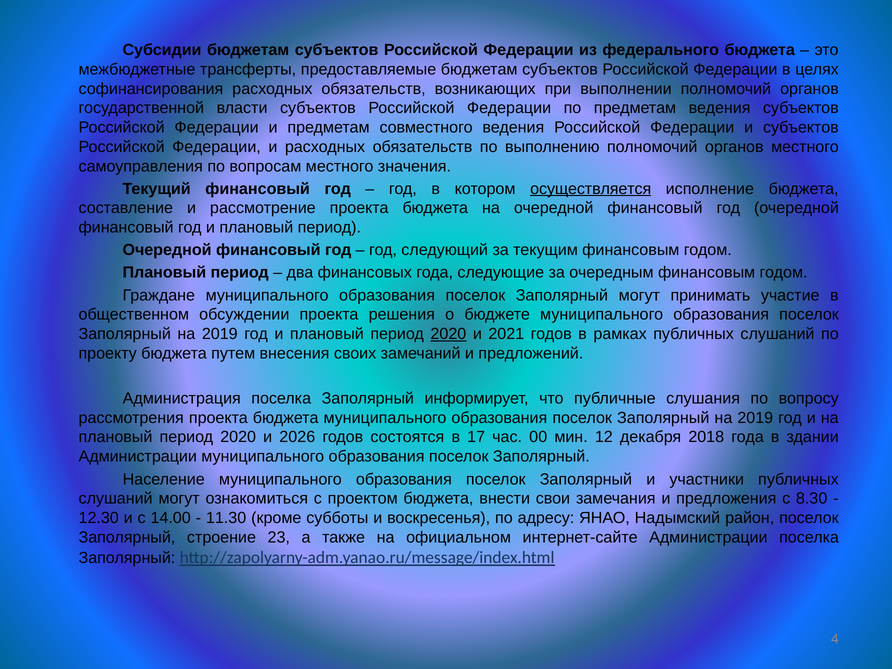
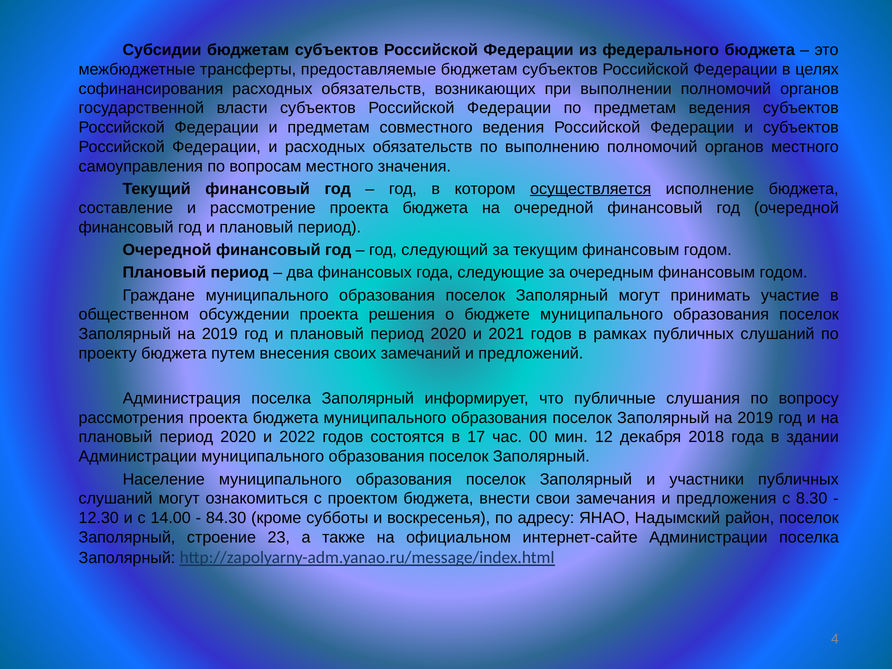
2020 at (448, 334) underline: present -> none
2026: 2026 -> 2022
11.30: 11.30 -> 84.30
